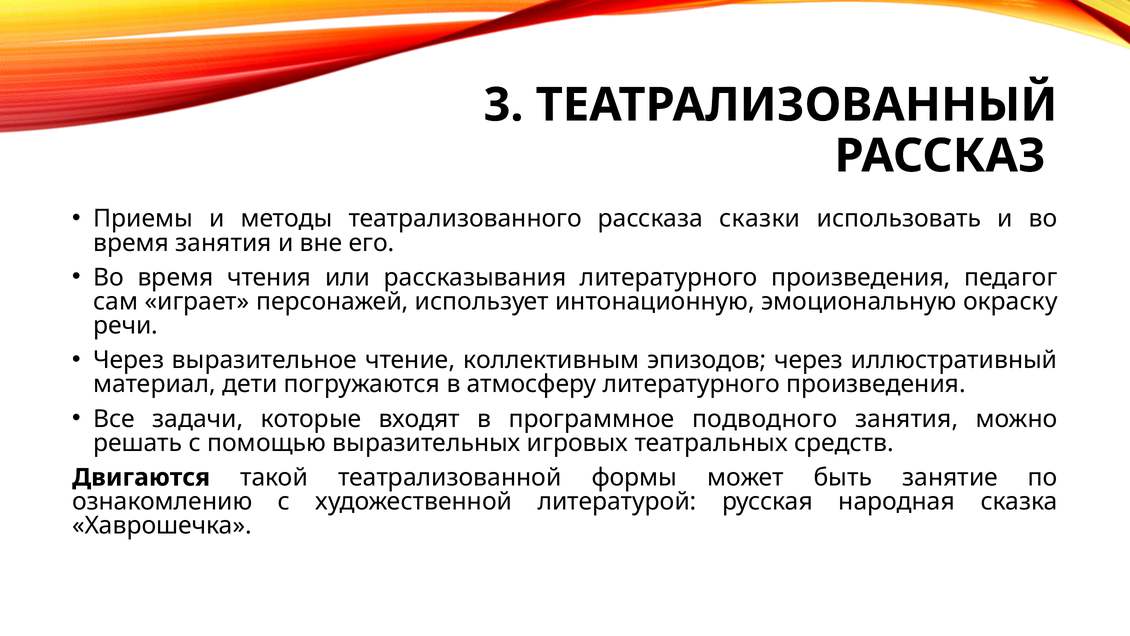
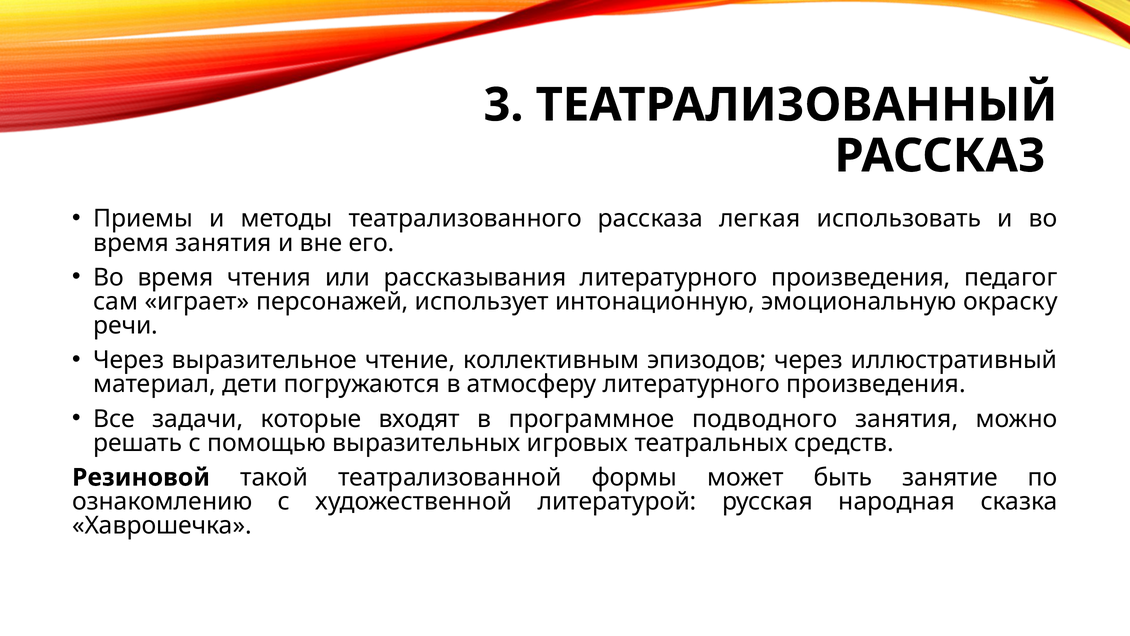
сказки: сказки -> легкая
Двигаются: Двигаются -> Резиновой
